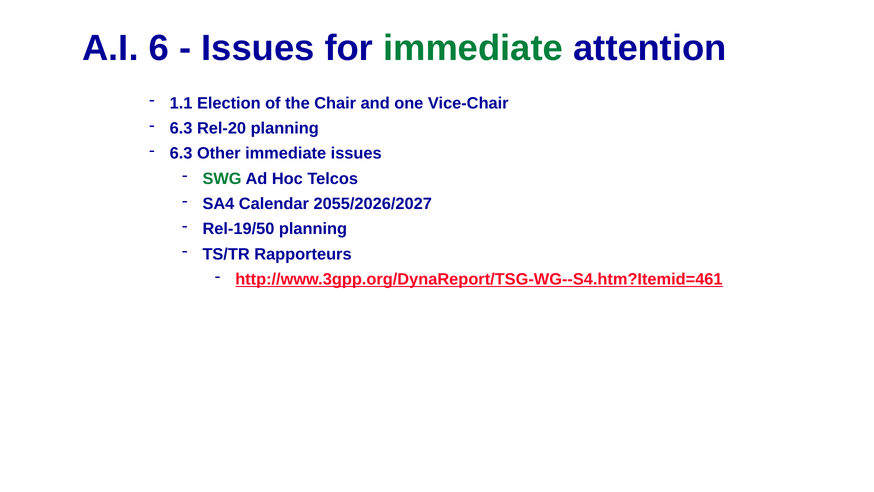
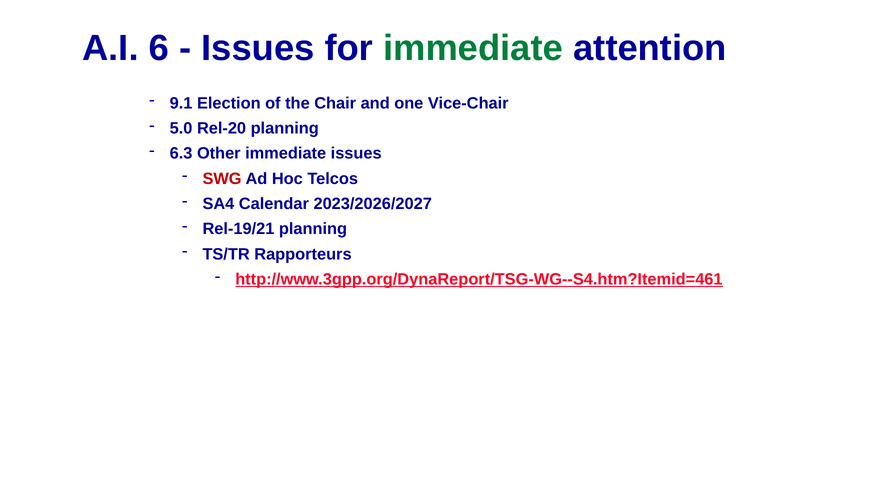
1.1: 1.1 -> 9.1
6.3 at (181, 128): 6.3 -> 5.0
SWG colour: green -> red
2055/2026/2027: 2055/2026/2027 -> 2023/2026/2027
Rel-19/50: Rel-19/50 -> Rel-19/21
